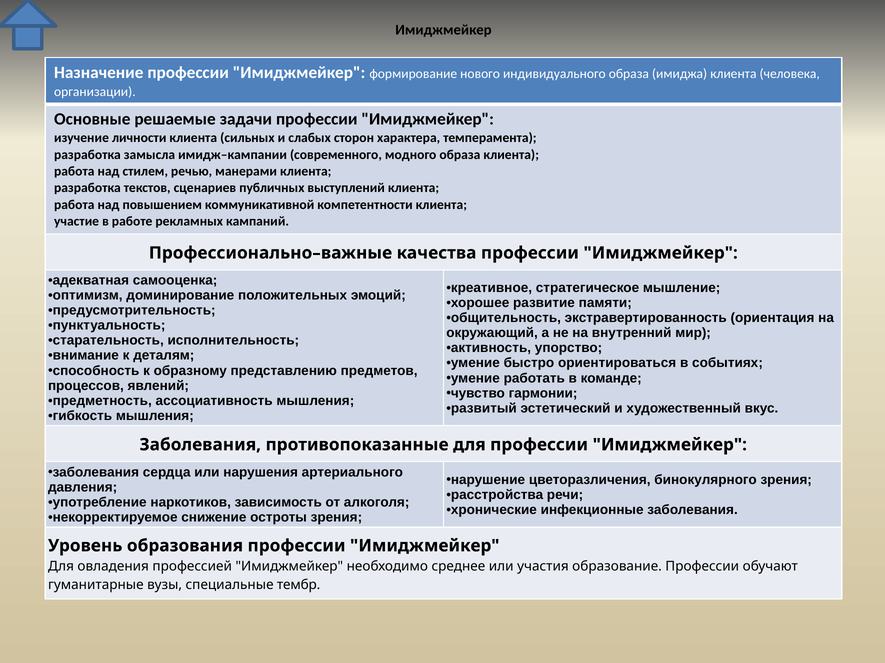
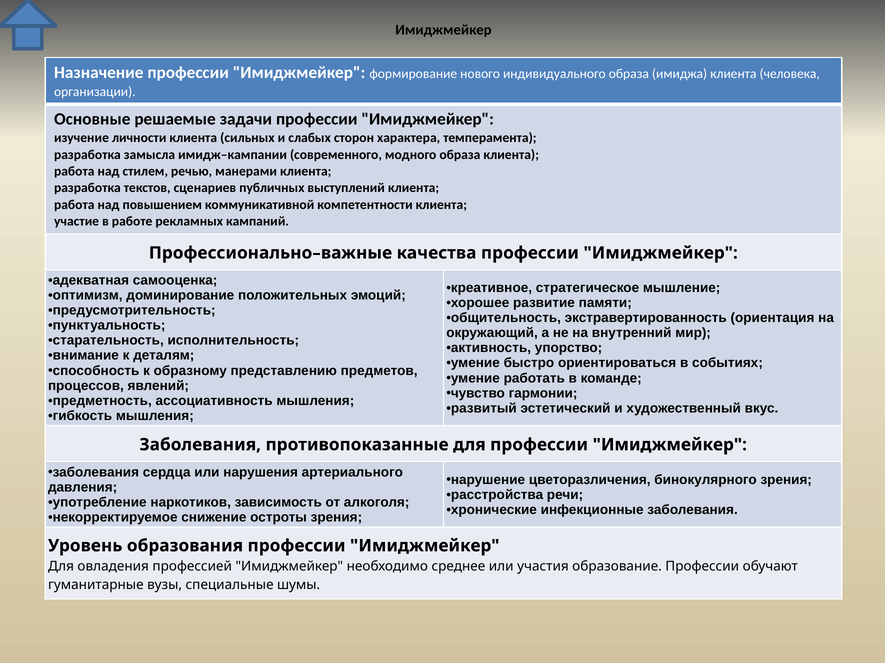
тембр: тембр -> шумы
